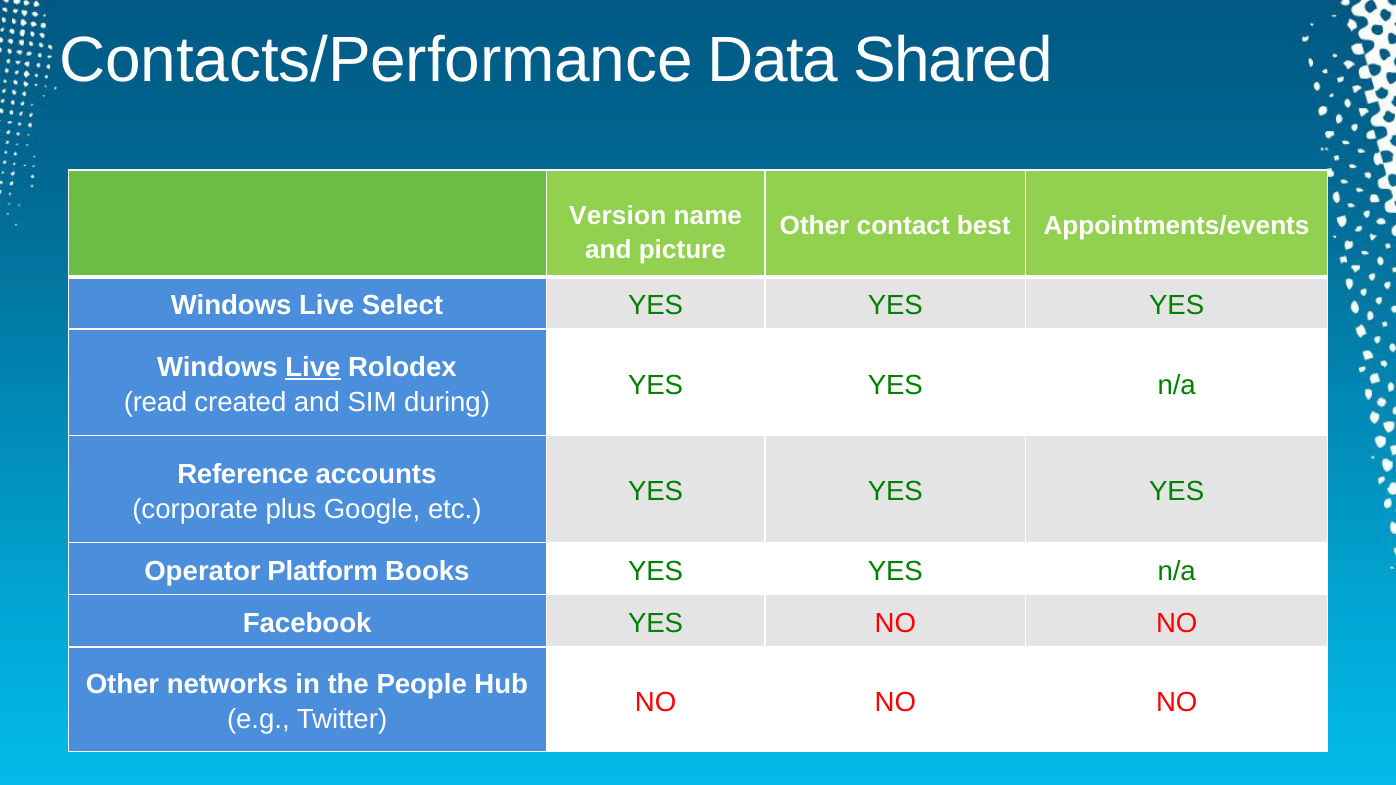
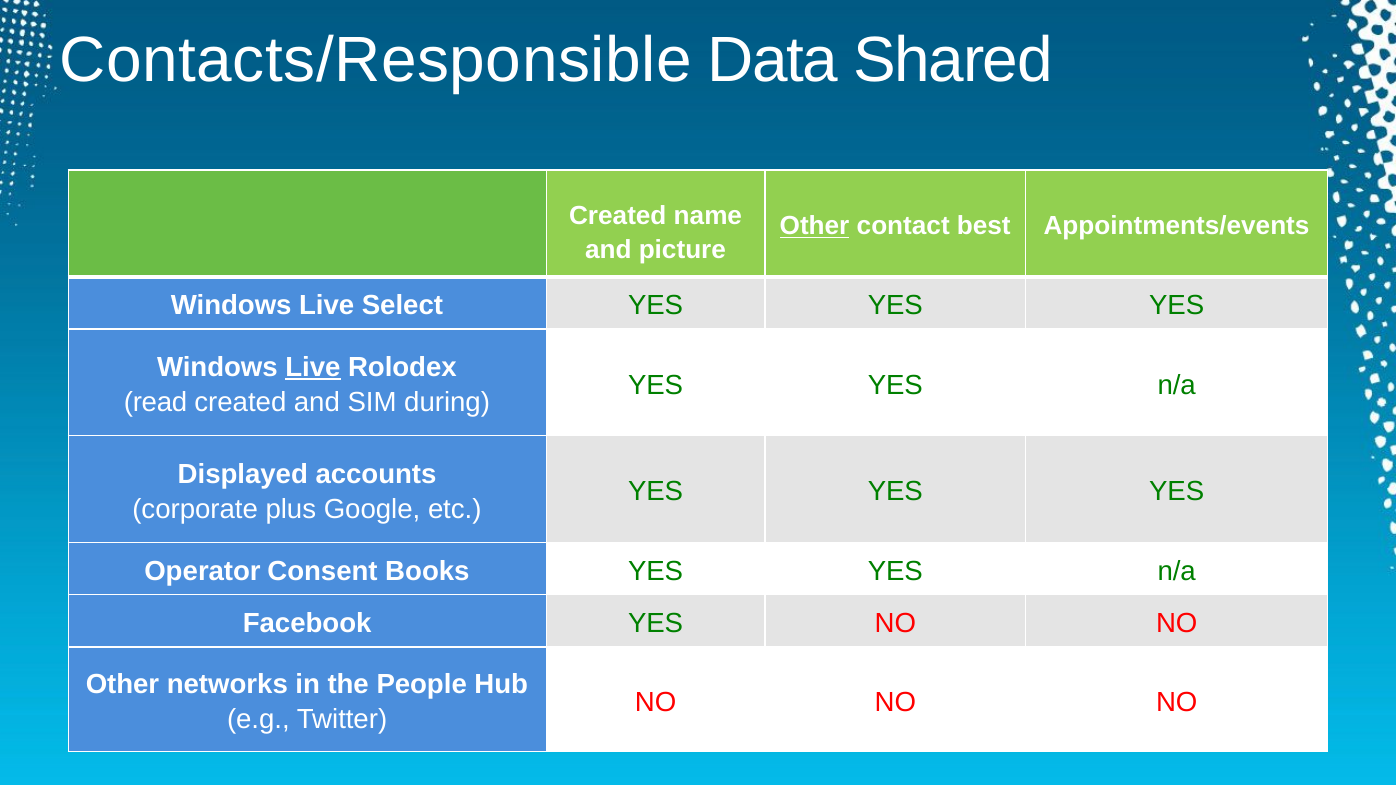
Contacts/Performance: Contacts/Performance -> Contacts/Responsible
Version at (618, 216): Version -> Created
Other at (815, 226) underline: none -> present
Reference: Reference -> Displayed
Platform: Platform -> Consent
